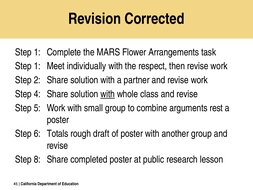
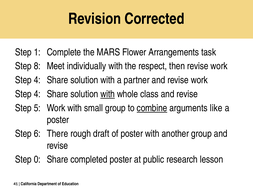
1 at (37, 66): 1 -> 8
2 at (37, 80): 2 -> 4
combine underline: none -> present
rest: rest -> like
Totals: Totals -> There
8: 8 -> 0
